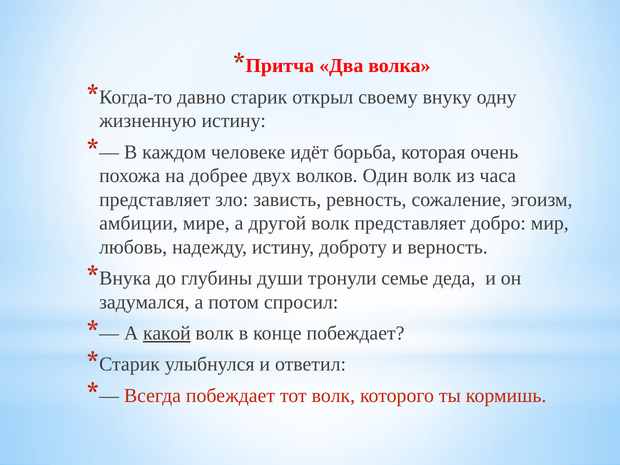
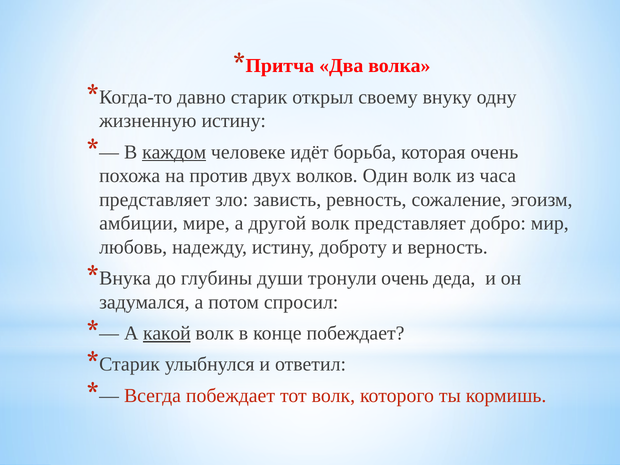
каждом underline: none -> present
добрее: добрее -> против
тронули семье: семье -> очень
